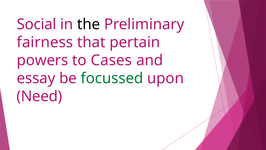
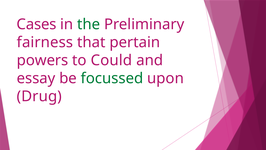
Social: Social -> Cases
the colour: black -> green
Cases: Cases -> Could
Need: Need -> Drug
